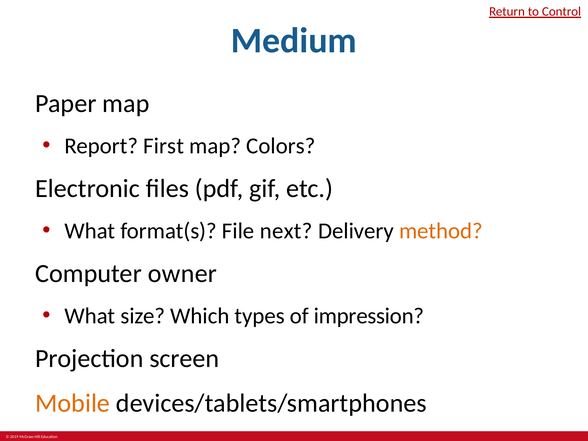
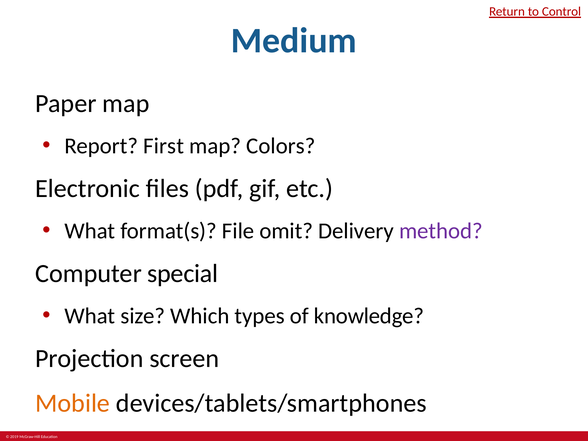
next: next -> omit
method colour: orange -> purple
owner: owner -> special
impression: impression -> knowledge
